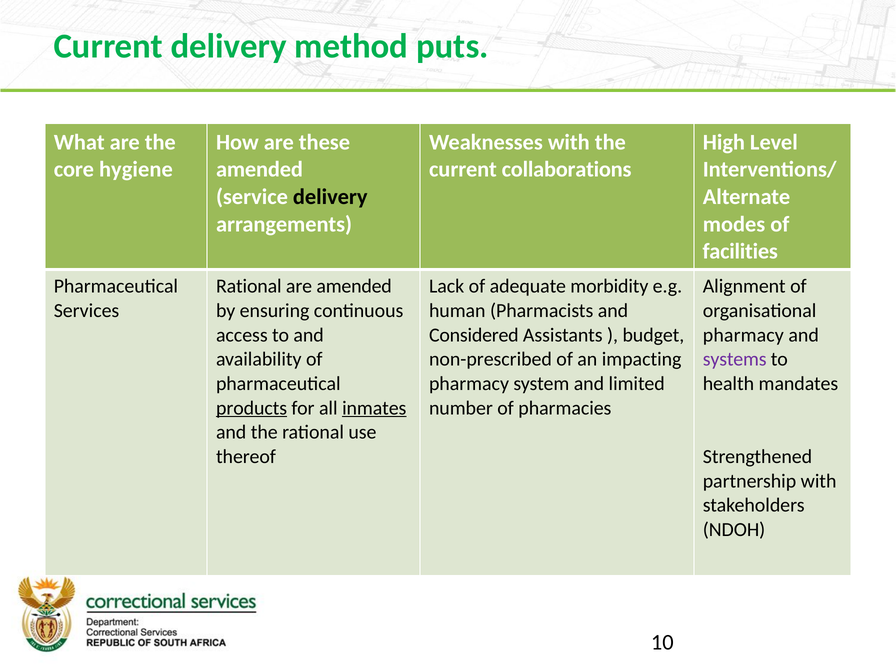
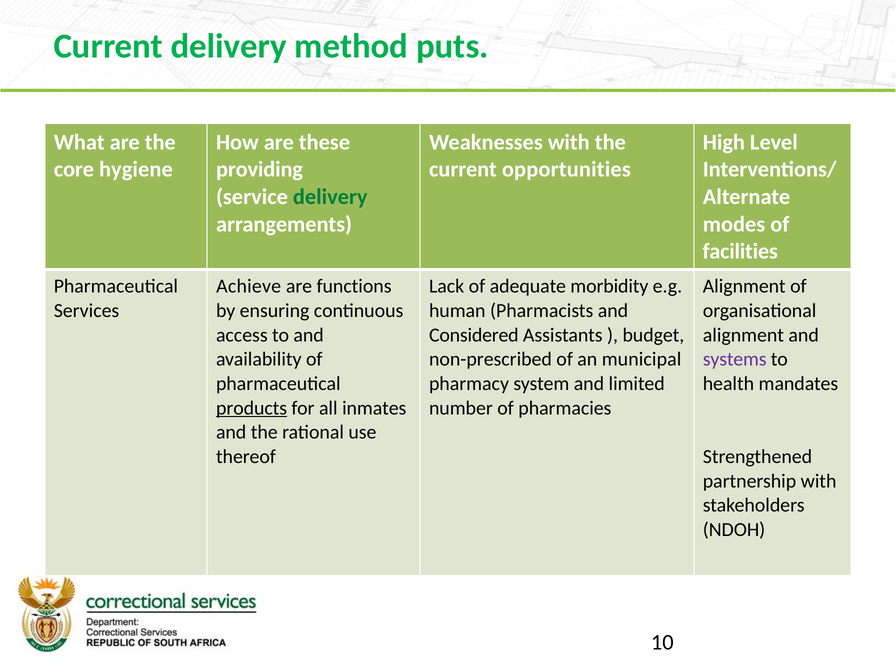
amended at (260, 169): amended -> providing
collaborations: collaborations -> opportunities
delivery at (330, 197) colour: black -> green
Rational at (249, 286): Rational -> Achieve
are amended: amended -> functions
pharmacy at (743, 335): pharmacy -> alignment
impacting: impacting -> municipal
inmates underline: present -> none
